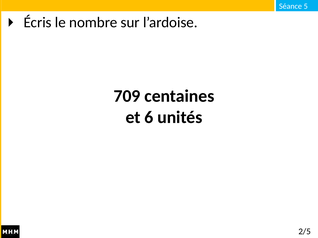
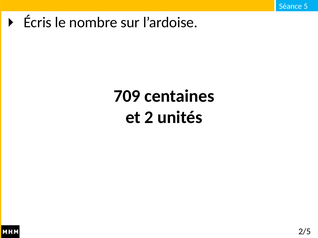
6: 6 -> 2
